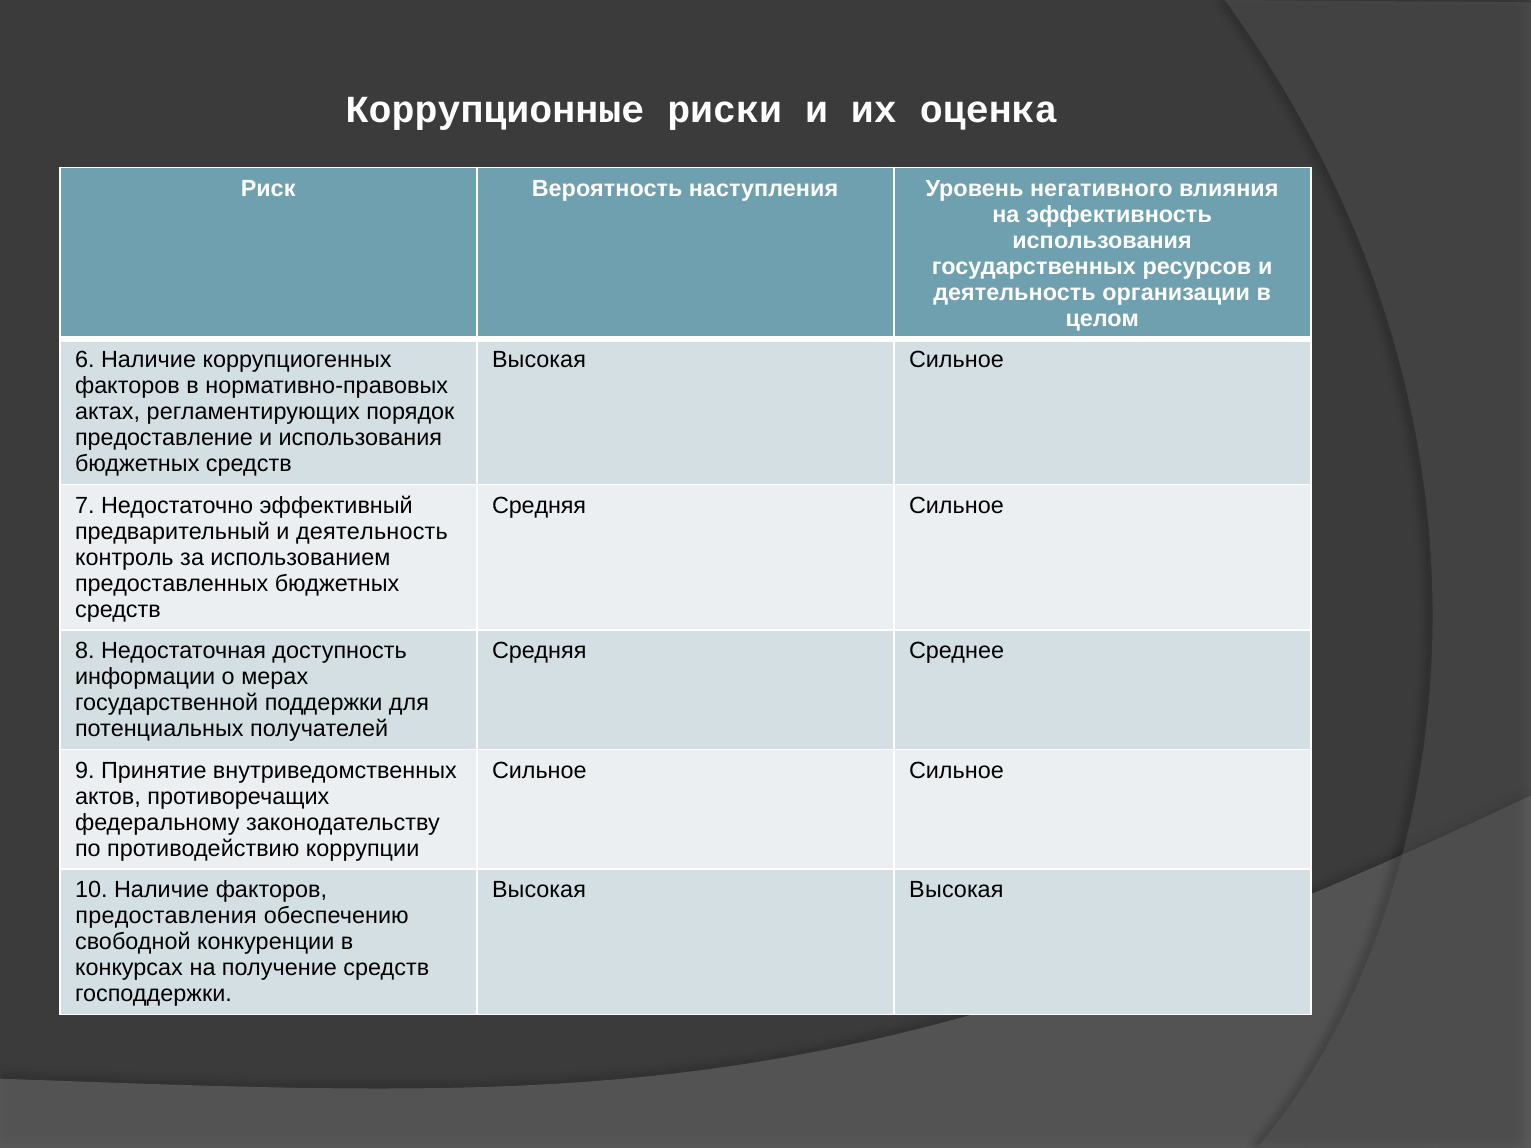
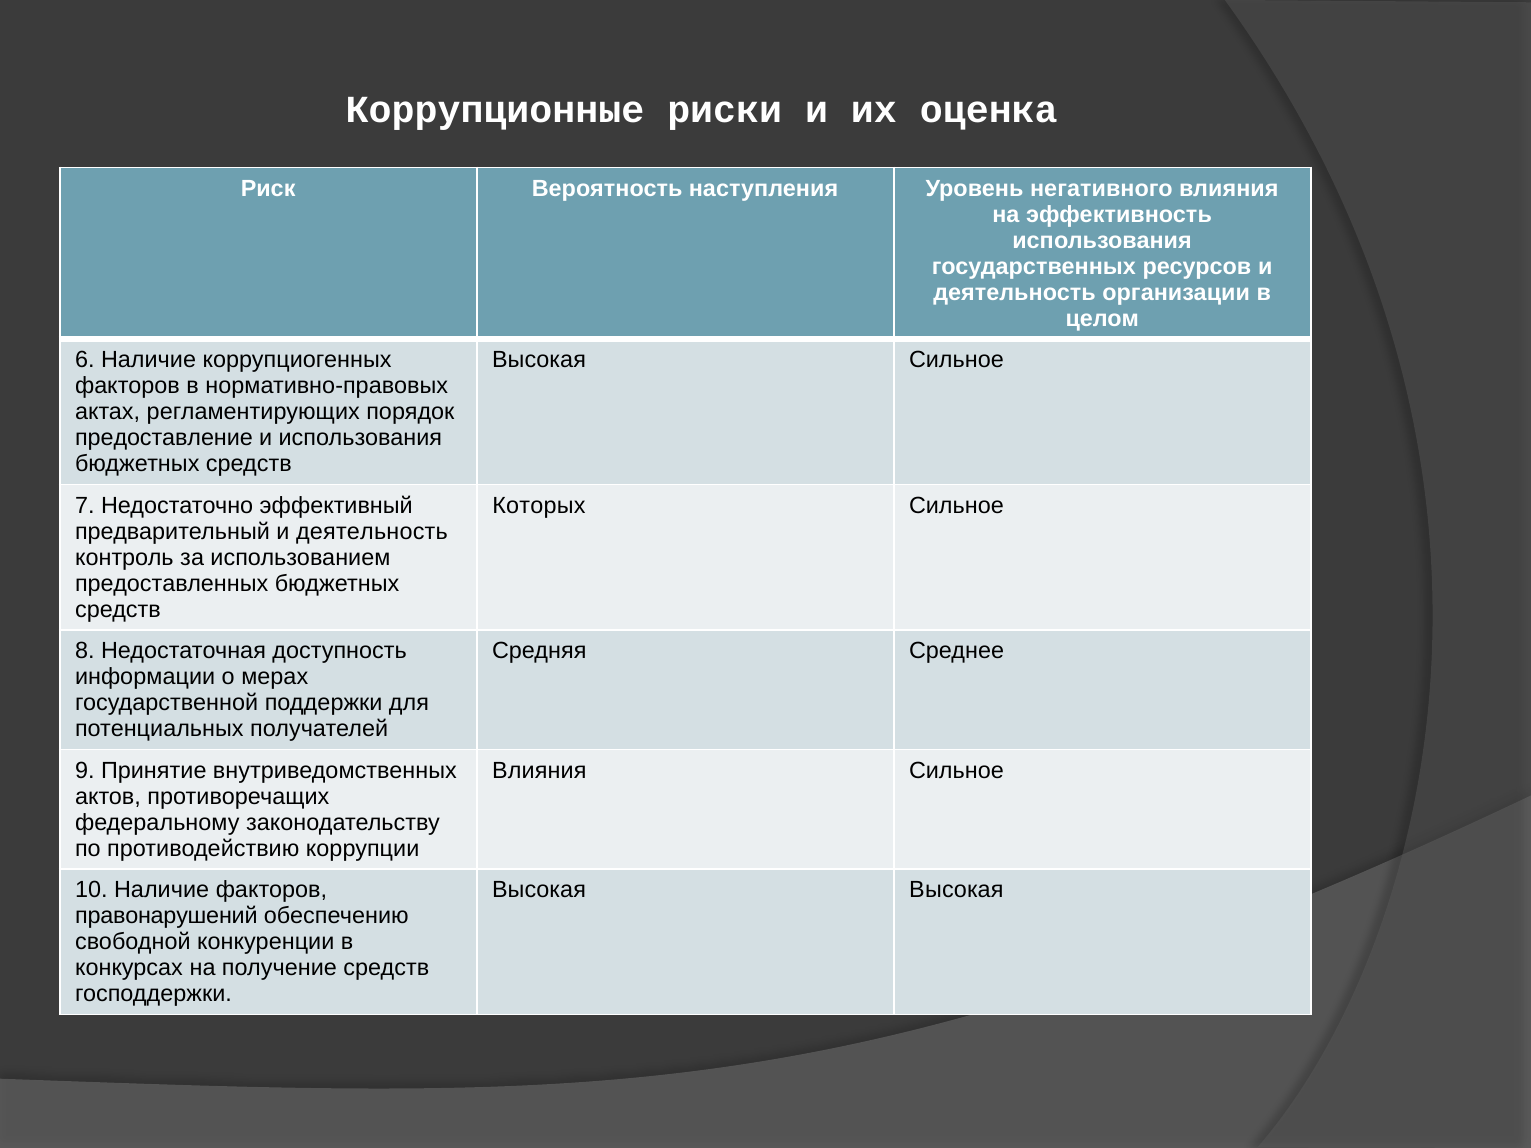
Средняя at (539, 506): Средняя -> Которых
Сильное at (539, 771): Сильное -> Влияния
предоставления: предоставления -> правонарушений
